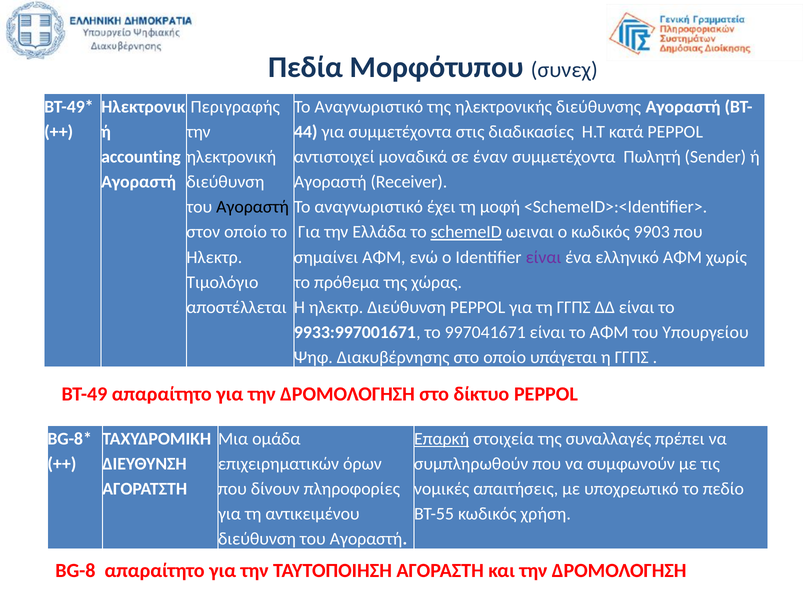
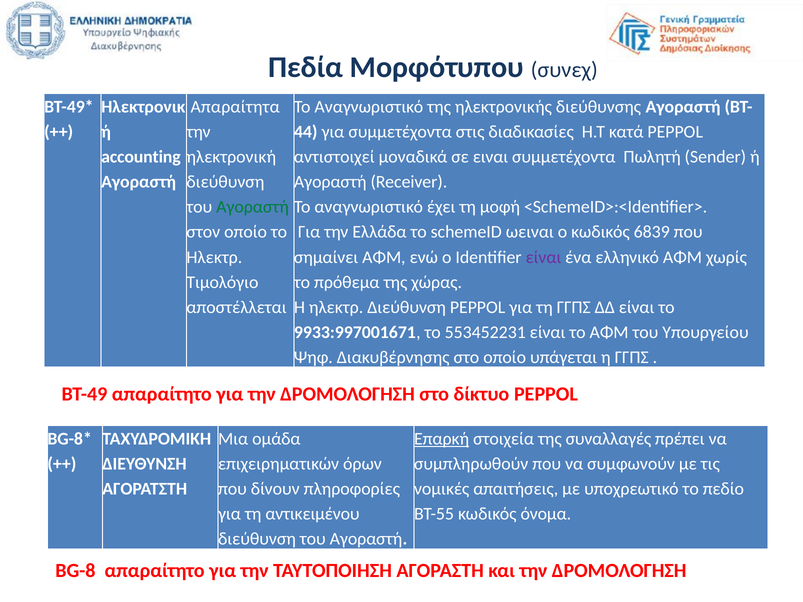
Περιγραφής: Περιγραφής -> Απαραίτητα
έναν: έναν -> ειναι
Αγοραστή at (253, 207) colour: black -> green
schemeID underline: present -> none
9903: 9903 -> 6839
997041671: 997041671 -> 553452231
χρήση: χρήση -> όνομα
